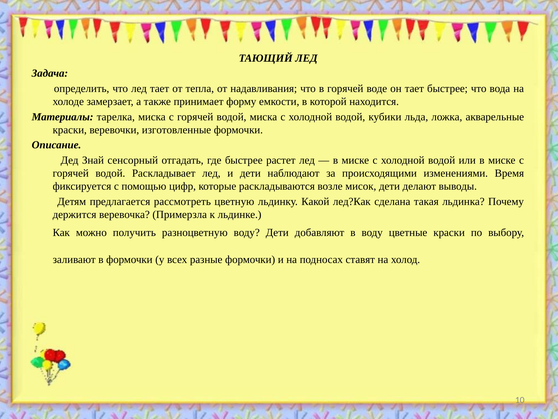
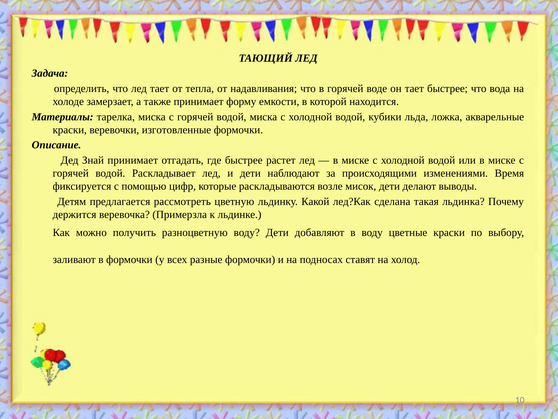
Знай сенсорный: сенсорный -> принимает
